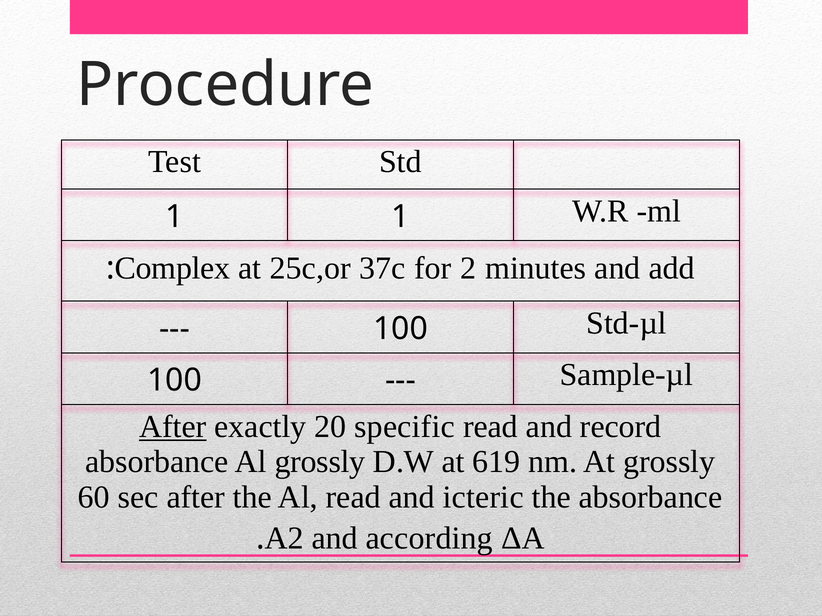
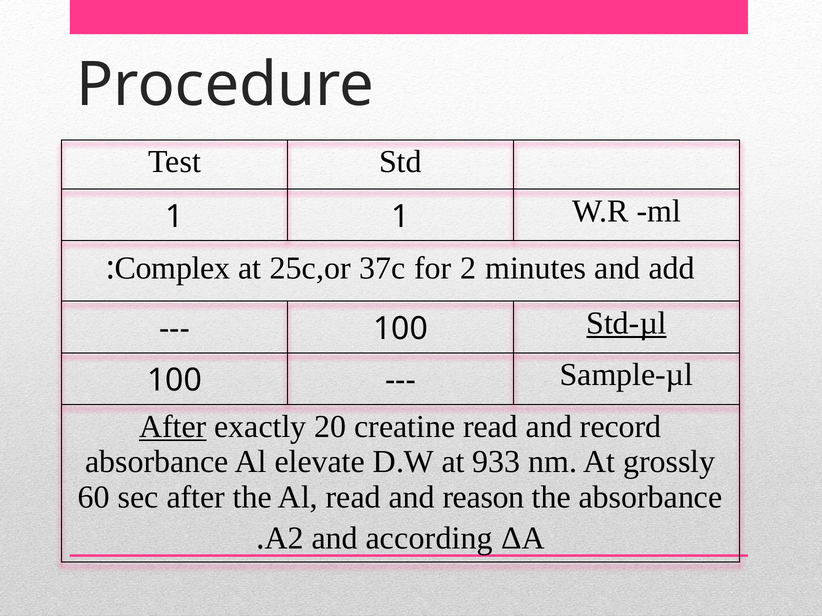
Std-µl underline: none -> present
specific: specific -> creatine
Al grossly: grossly -> elevate
619: 619 -> 933
icteric: icteric -> reason
